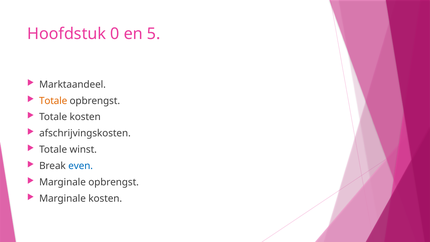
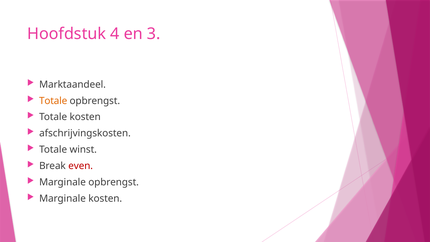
0: 0 -> 4
5: 5 -> 3
even colour: blue -> red
